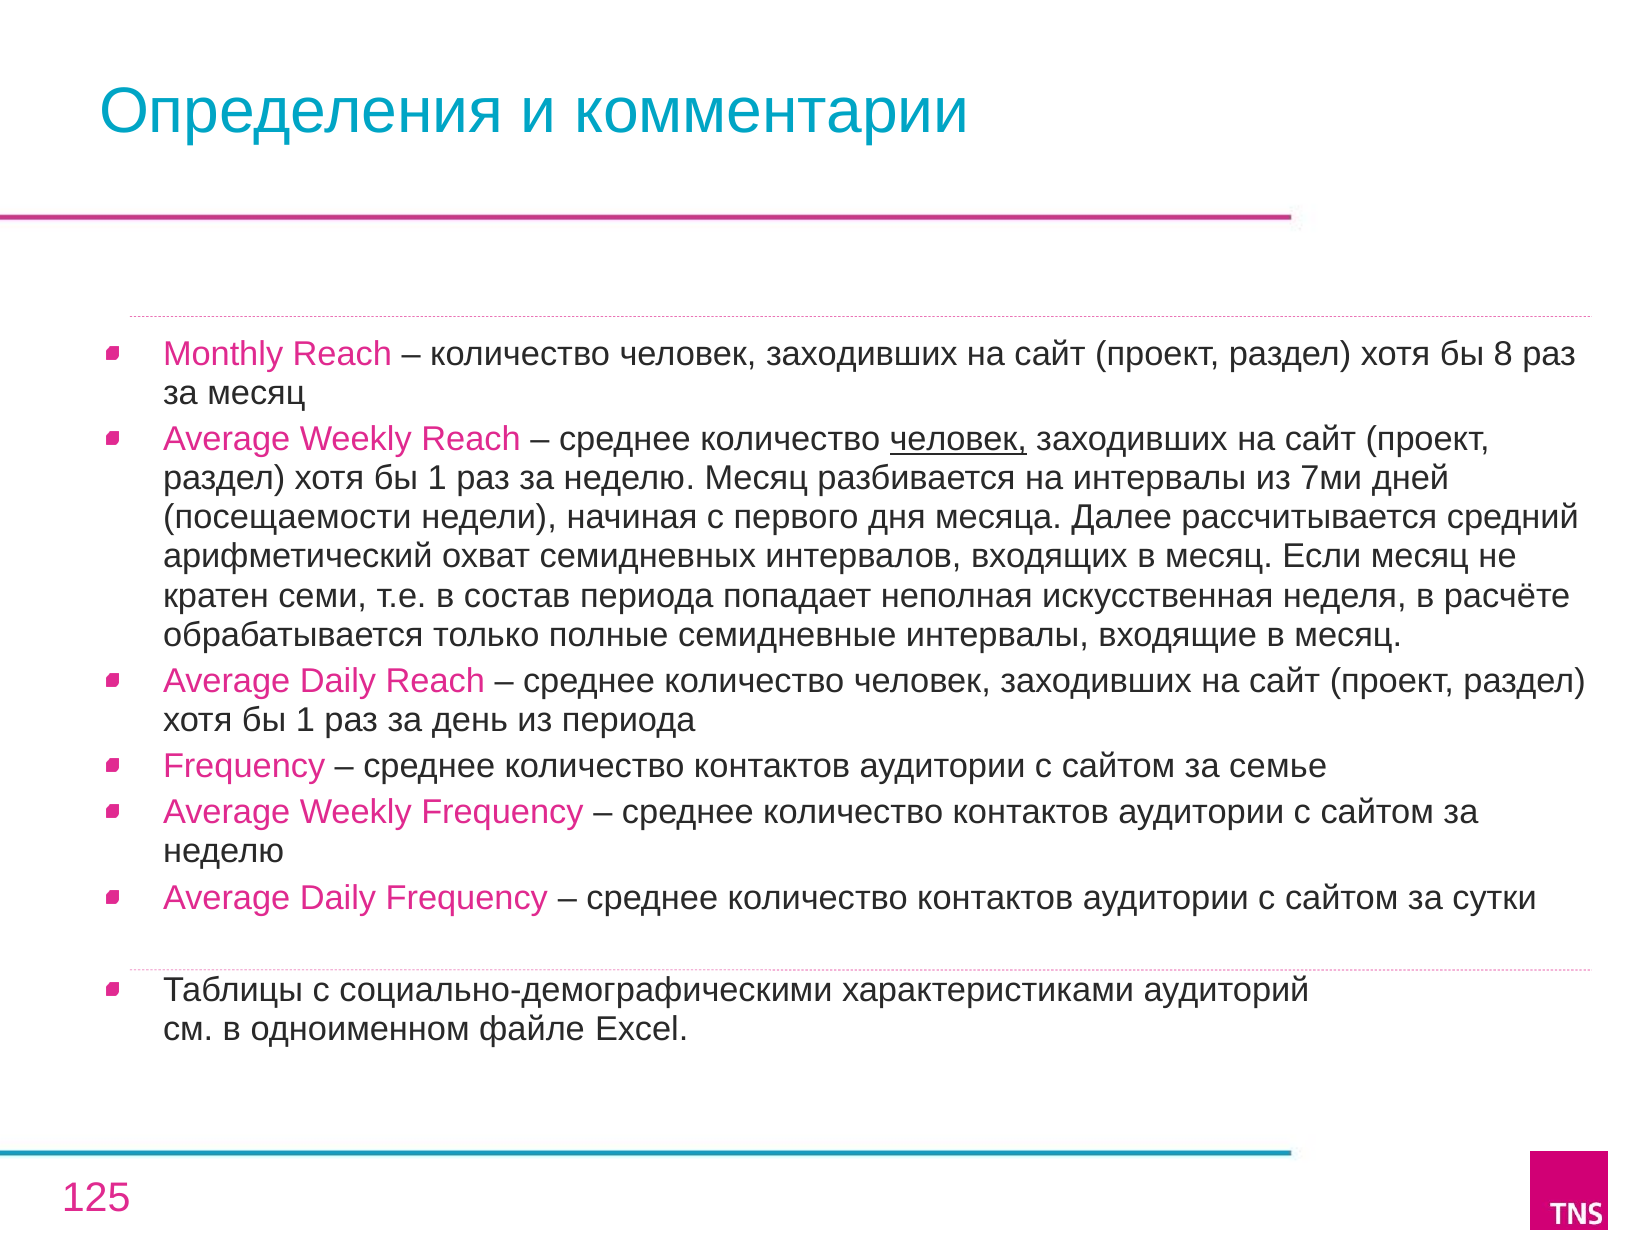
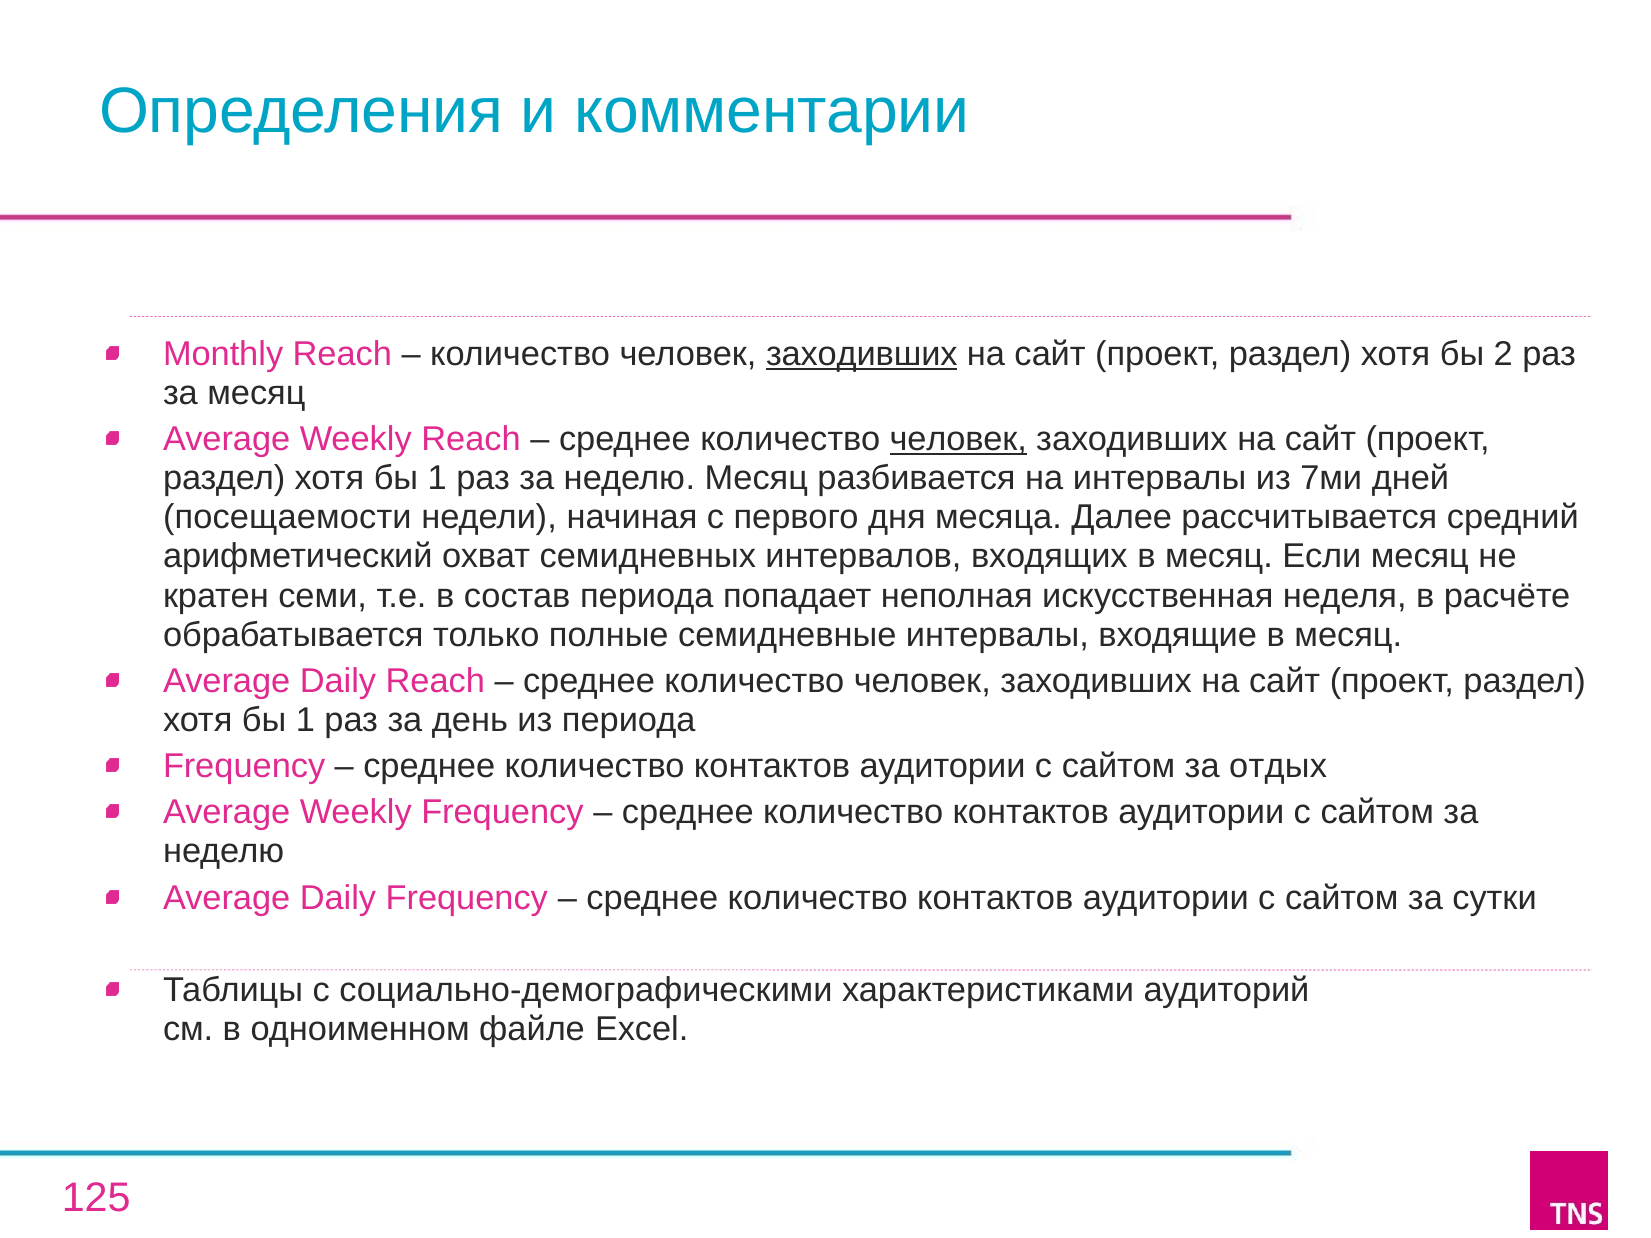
заходивших at (862, 354) underline: none -> present
8: 8 -> 2
семье: семье -> отдых
